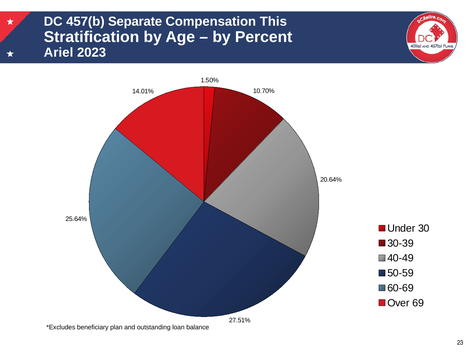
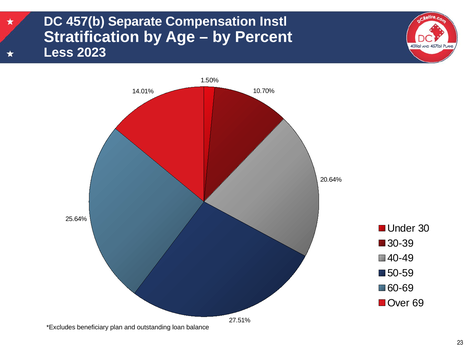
This: This -> Instl
Ariel: Ariel -> Less
